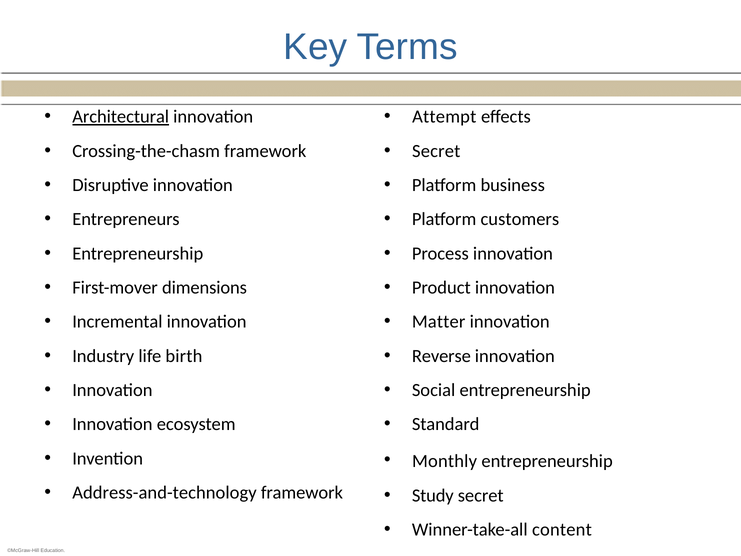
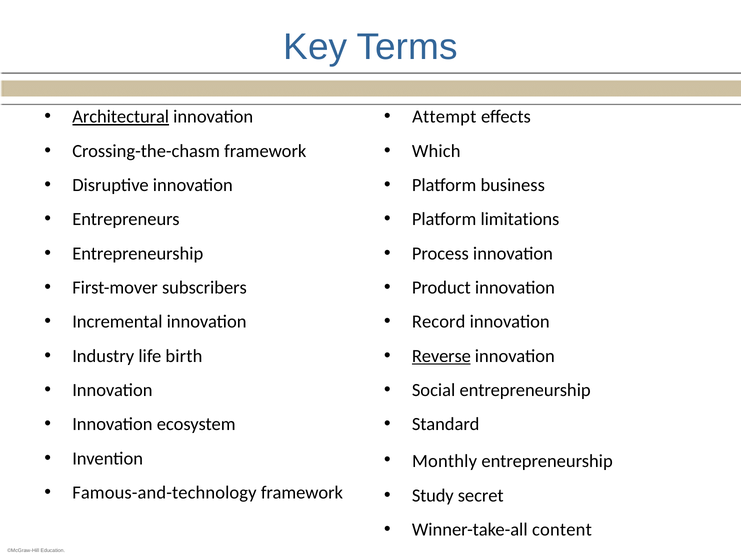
Secret at (436, 151): Secret -> Which
customers: customers -> limitations
dimensions: dimensions -> subscribers
Matter: Matter -> Record
Reverse underline: none -> present
Address-and-technology: Address-and-technology -> Famous-and-technology
